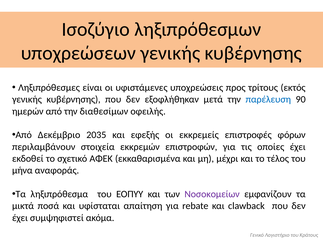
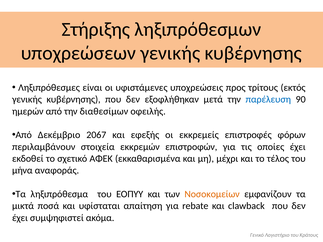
Ισοζύγιο: Ισοζύγιο -> Στήριξης
2035: 2035 -> 2067
Νοσοκομείων colour: purple -> orange
